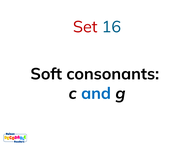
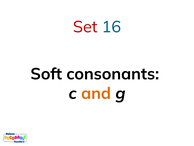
and colour: blue -> orange
